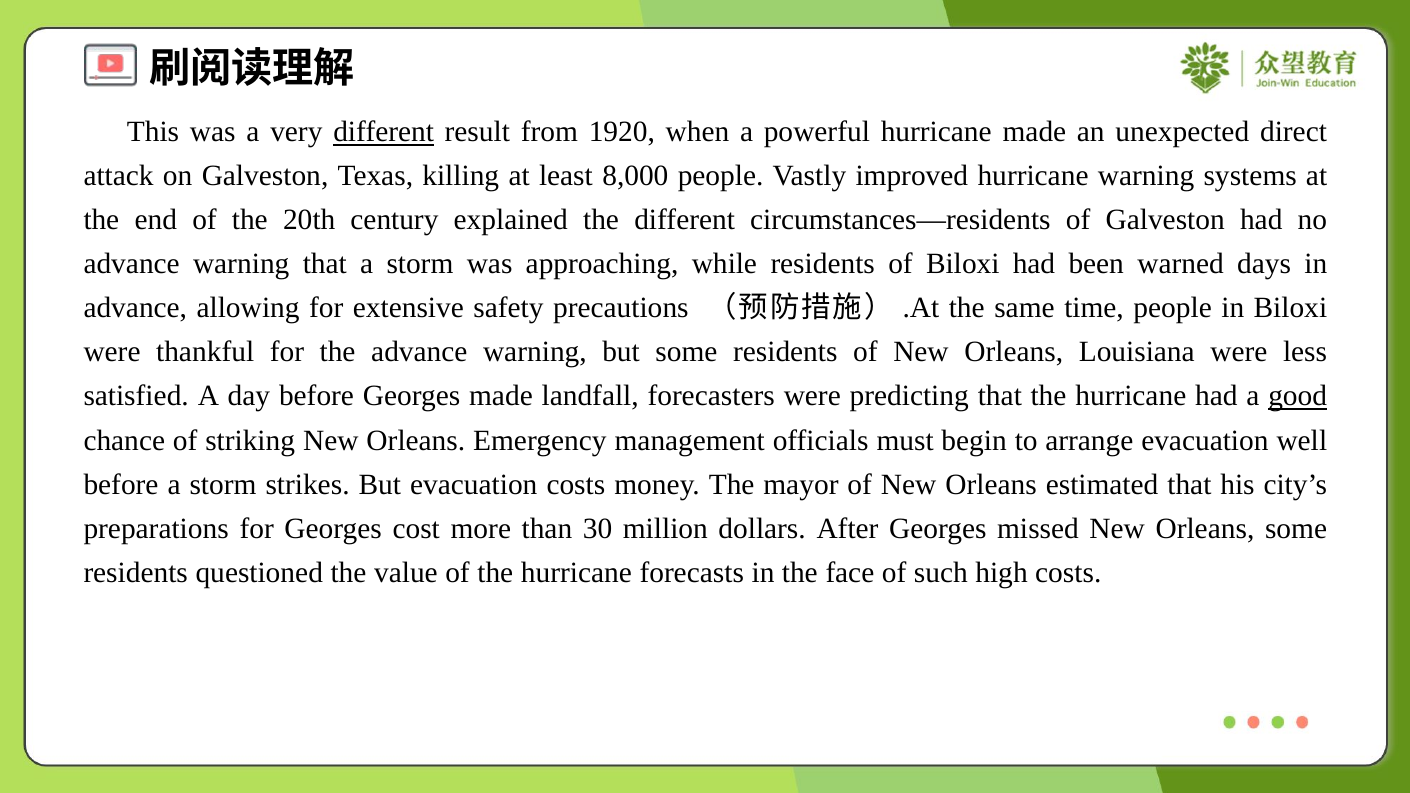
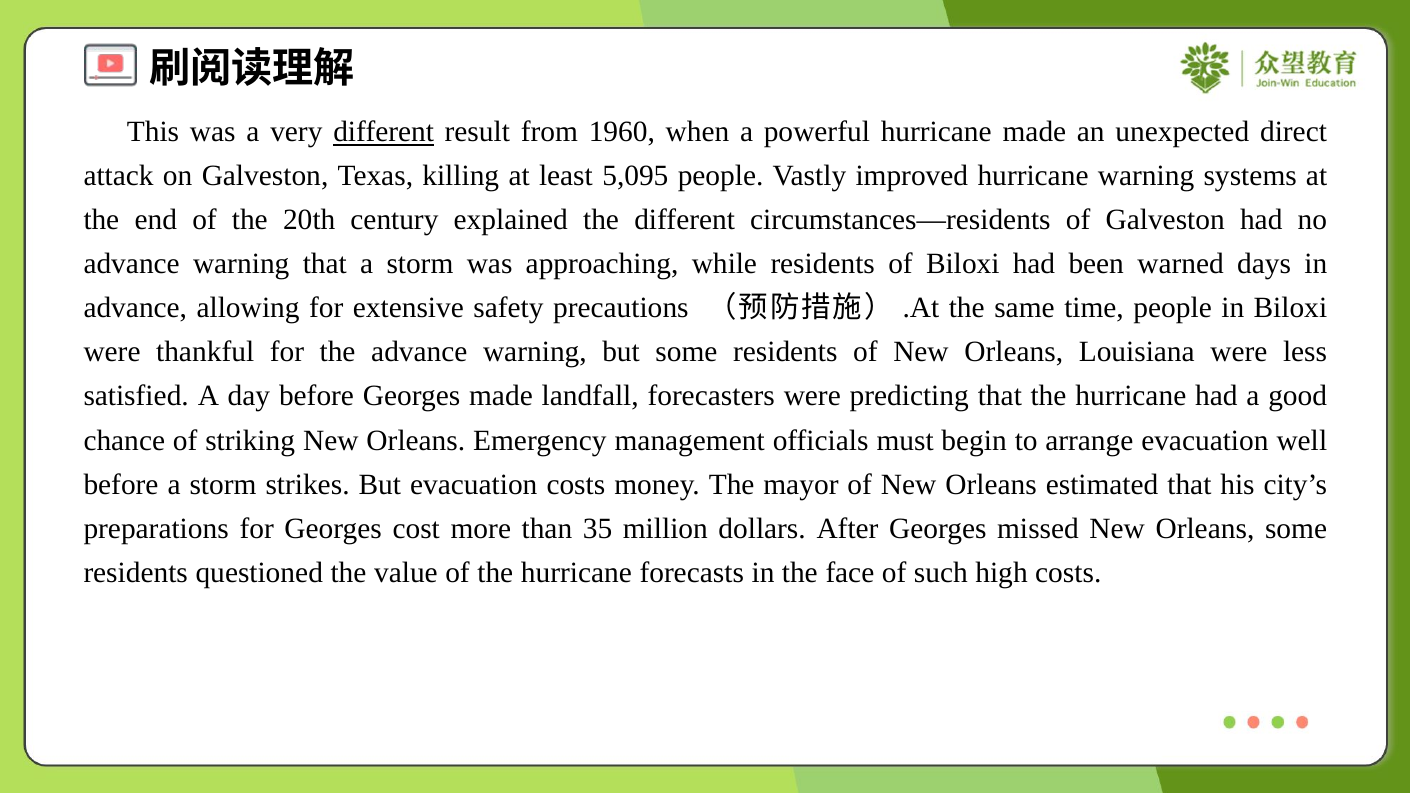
1920: 1920 -> 1960
8,000: 8,000 -> 5,095
good underline: present -> none
30: 30 -> 35
